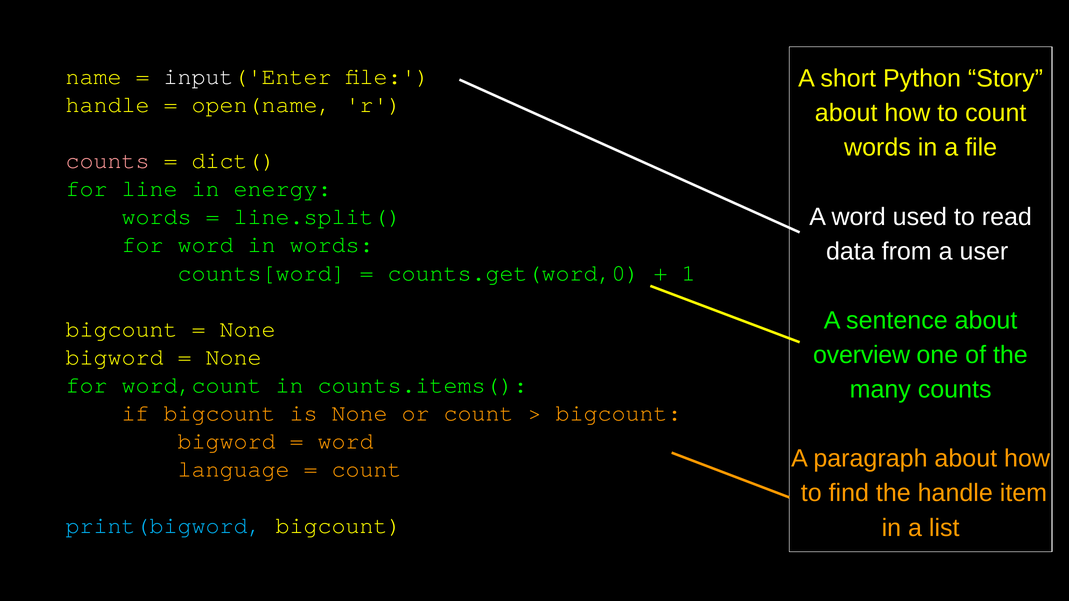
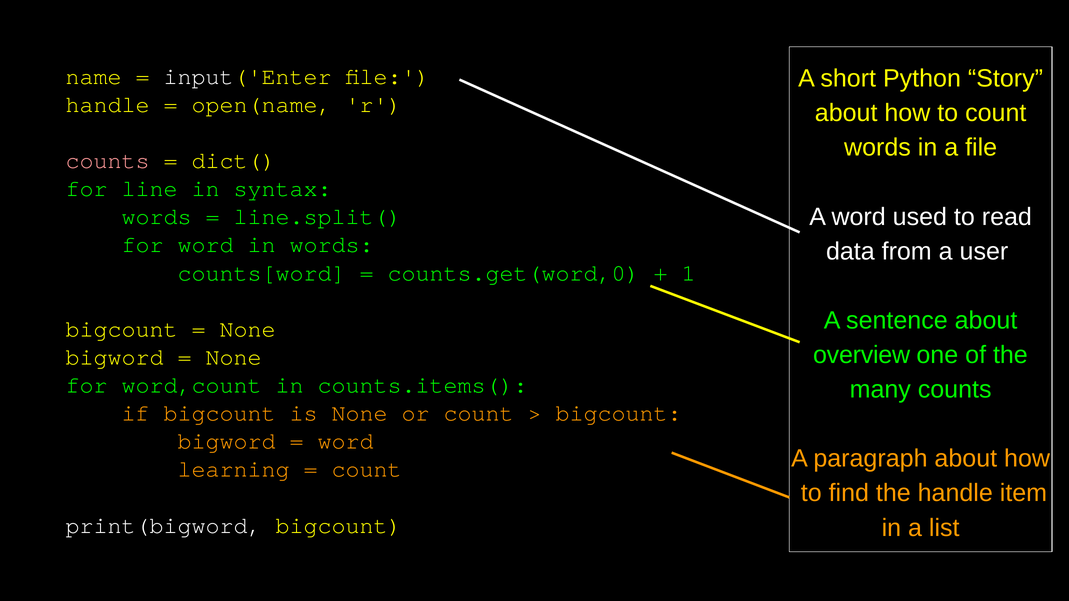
energy: energy -> syntax
language: language -> learning
print(bigword colour: light blue -> white
